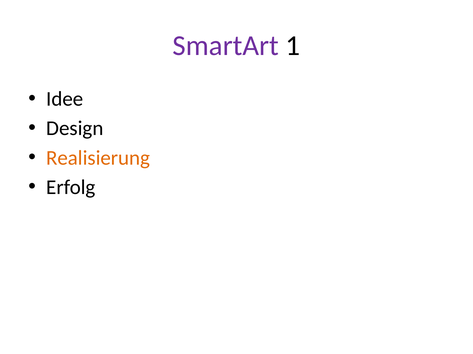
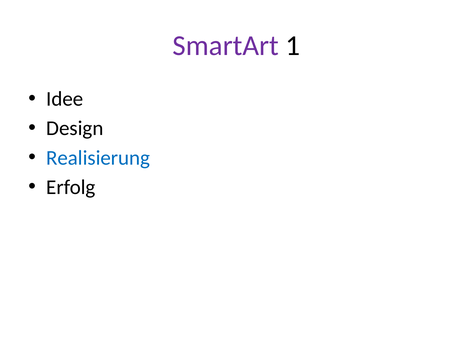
Realisierung colour: orange -> blue
